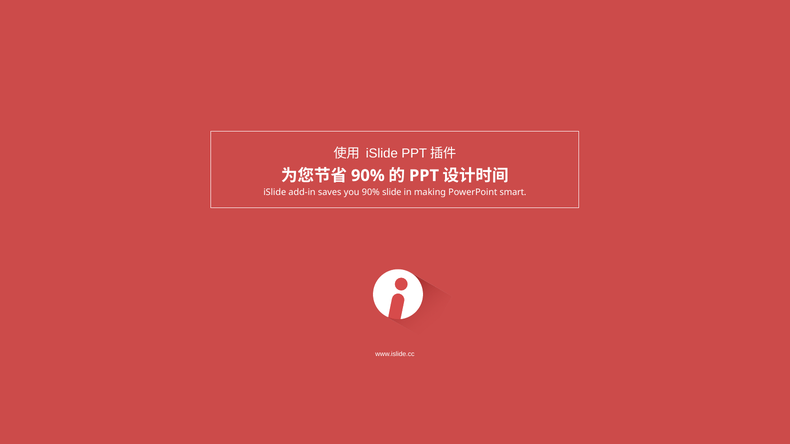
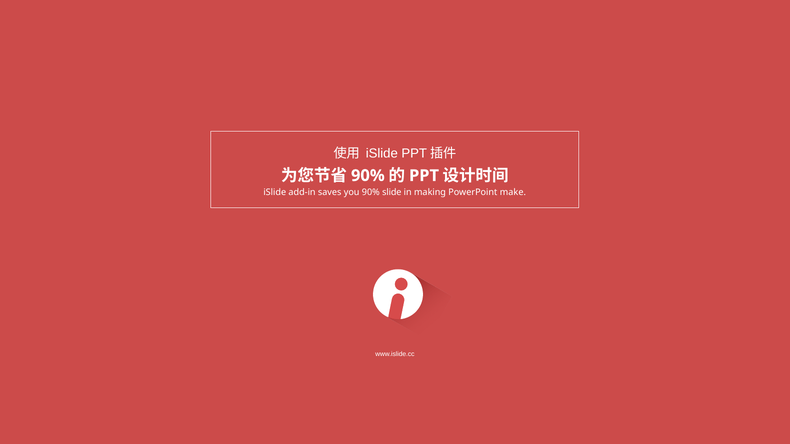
smart: smart -> make
